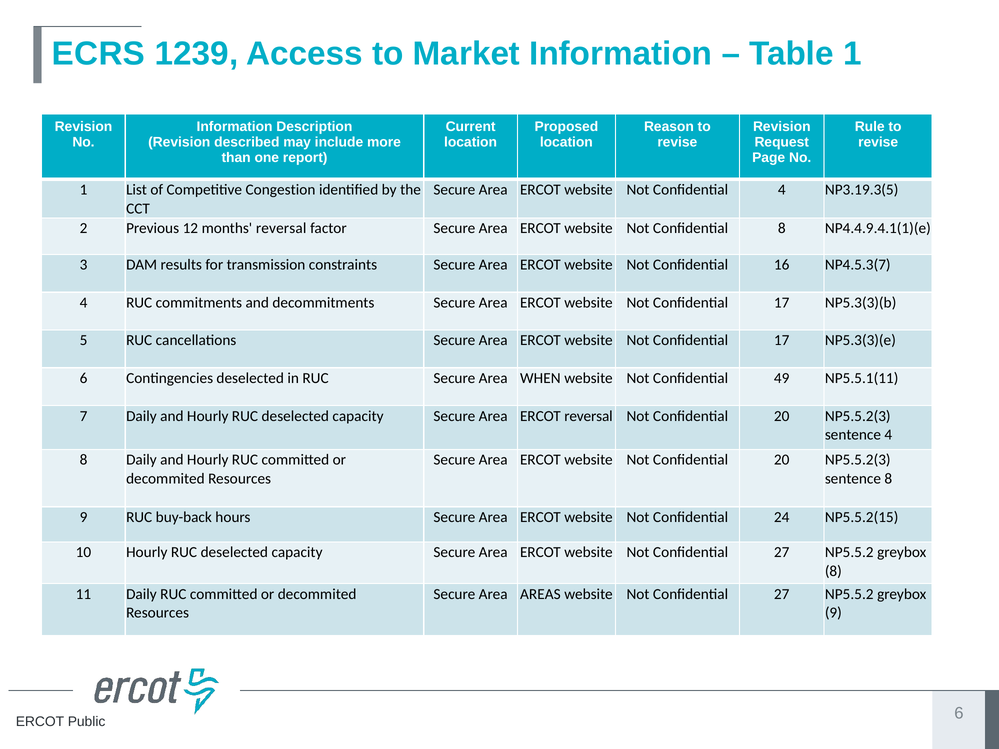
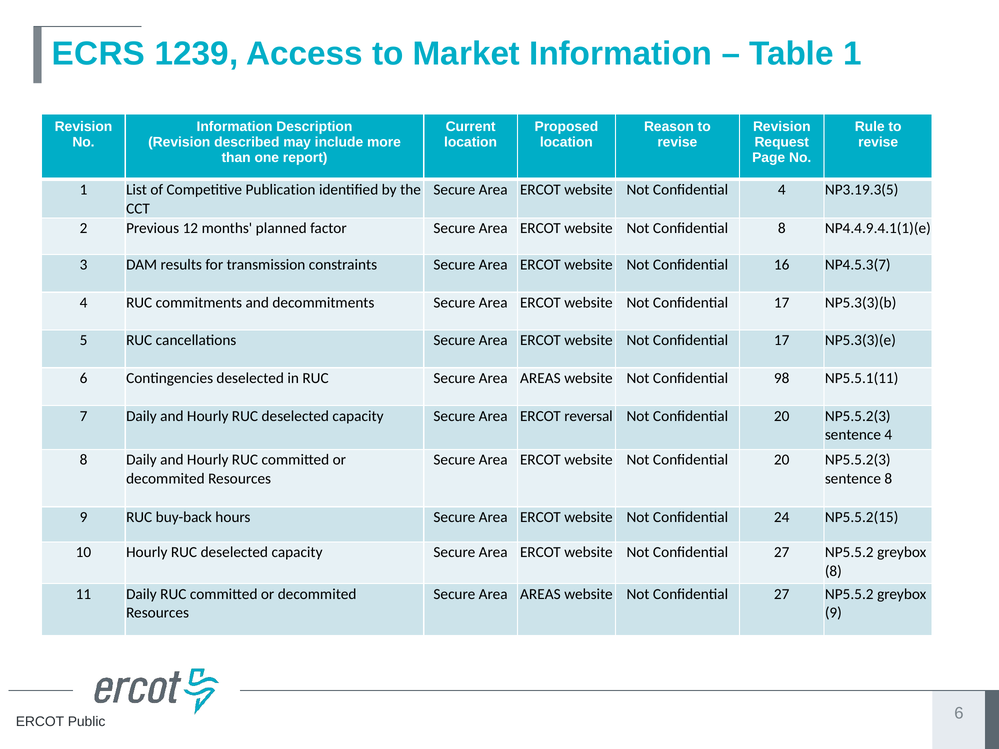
Congestion: Congestion -> Publication
months reversal: reversal -> planned
RUC Secure Area WHEN: WHEN -> AREAS
49: 49 -> 98
